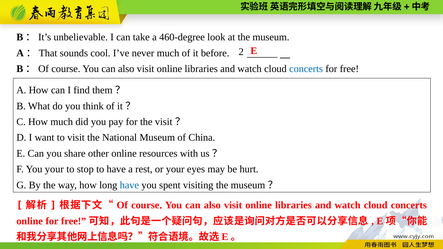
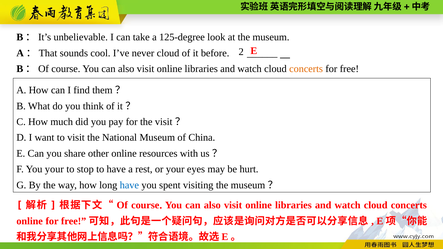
460-degree: 460-degree -> 125-degree
never much: much -> cloud
concerts at (306, 69) colour: blue -> orange
